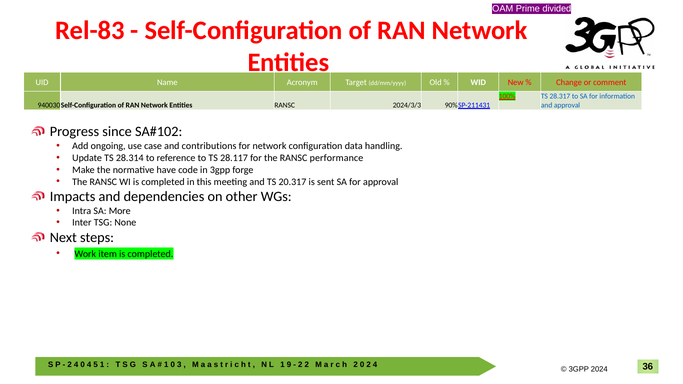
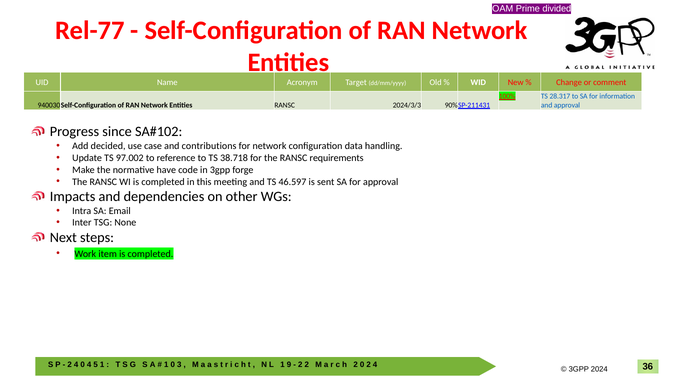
Rel-83: Rel-83 -> Rel-77
ongoing: ongoing -> decided
28.314: 28.314 -> 97.002
28.117: 28.117 -> 38.718
performance: performance -> requirements
20.317: 20.317 -> 46.597
More: More -> Email
